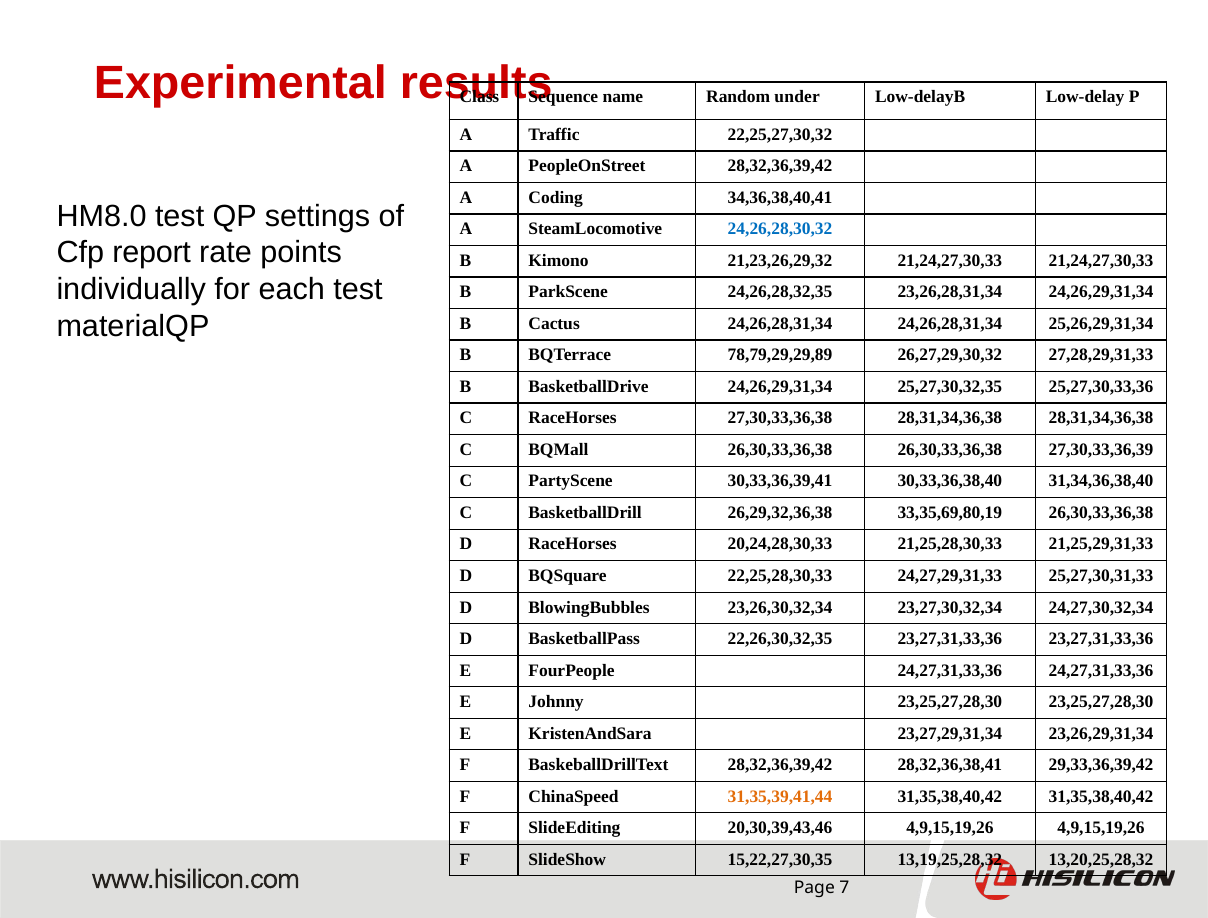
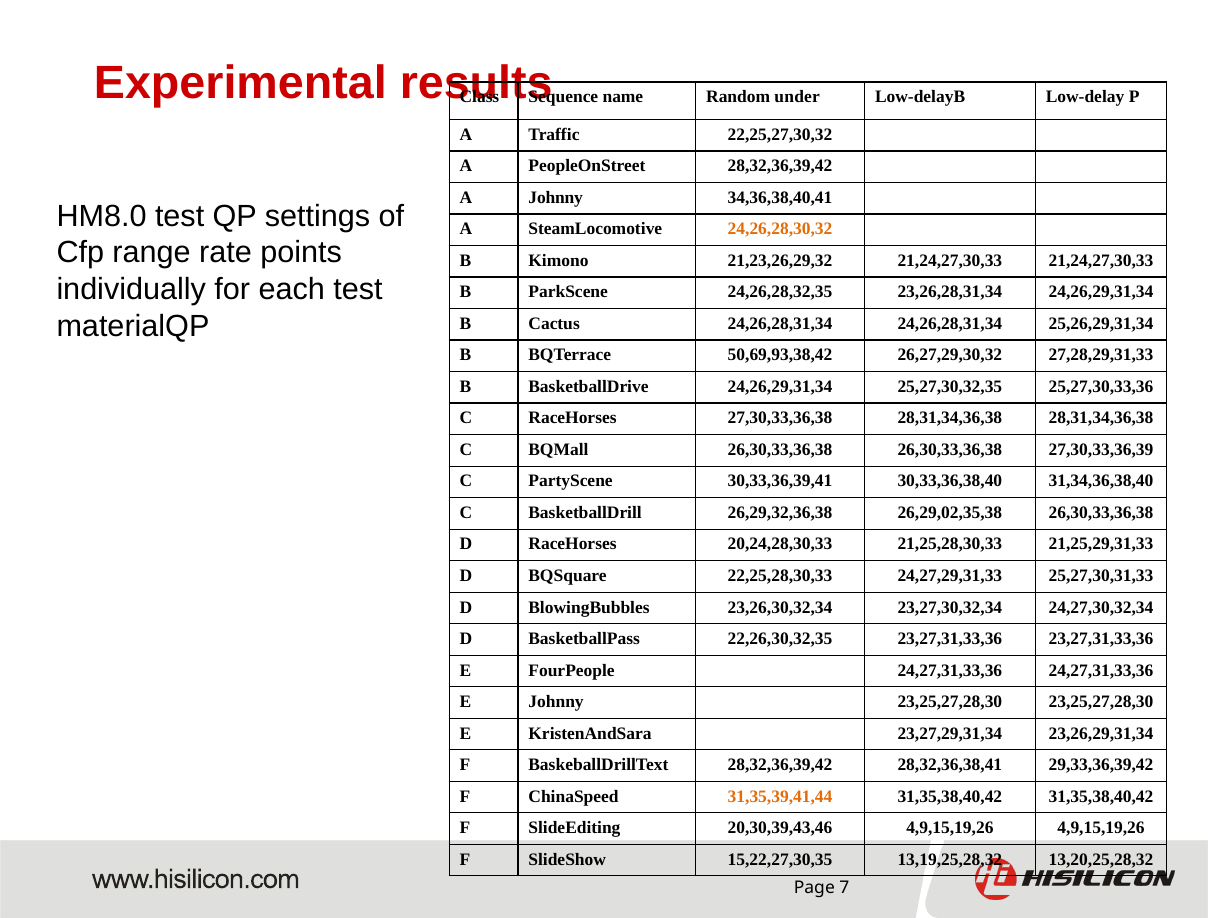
A Coding: Coding -> Johnny
24,26,28,30,32 colour: blue -> orange
report: report -> range
78,79,29,29,89: 78,79,29,29,89 -> 50,69,93,38,42
33,35,69,80,19: 33,35,69,80,19 -> 26,29,02,35,38
